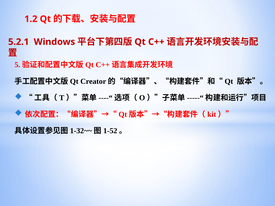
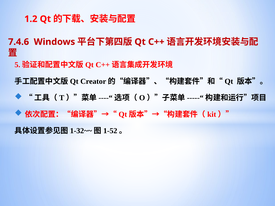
5.2.1: 5.2.1 -> 7.4.6
